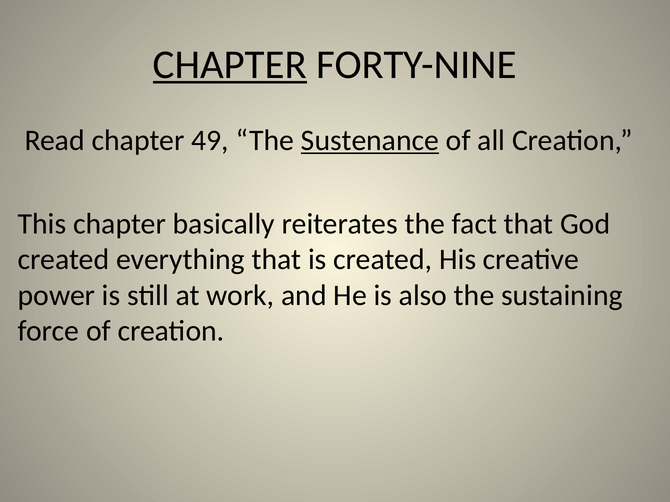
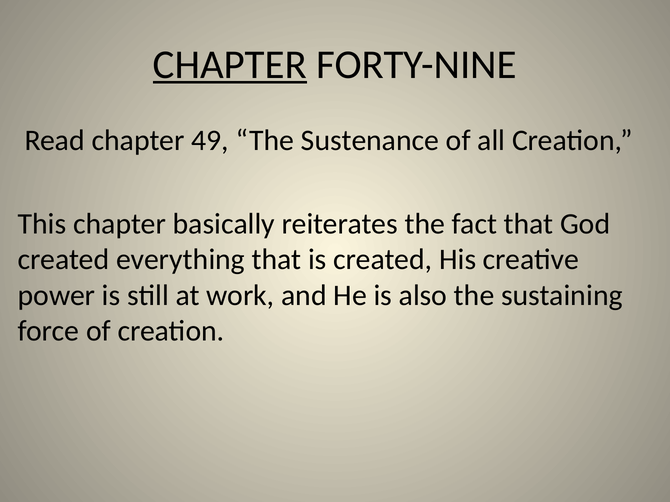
Sustenance underline: present -> none
